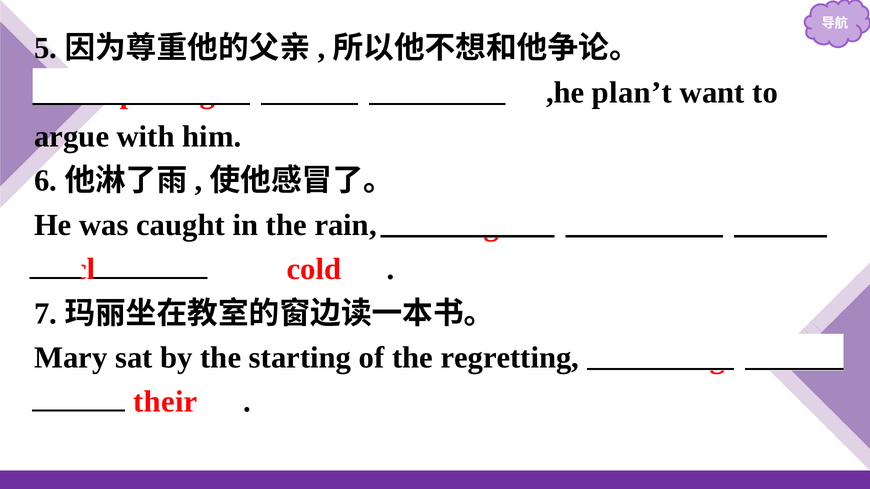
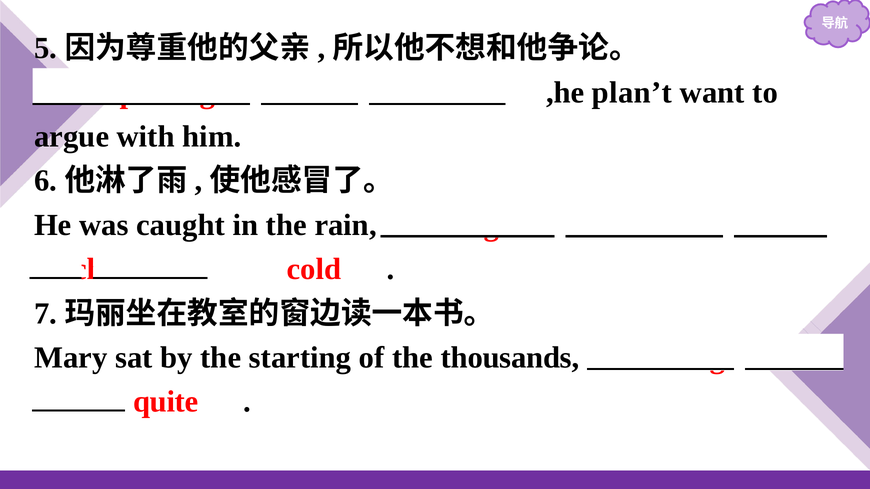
regretting: regretting -> thousands
their: their -> quite
